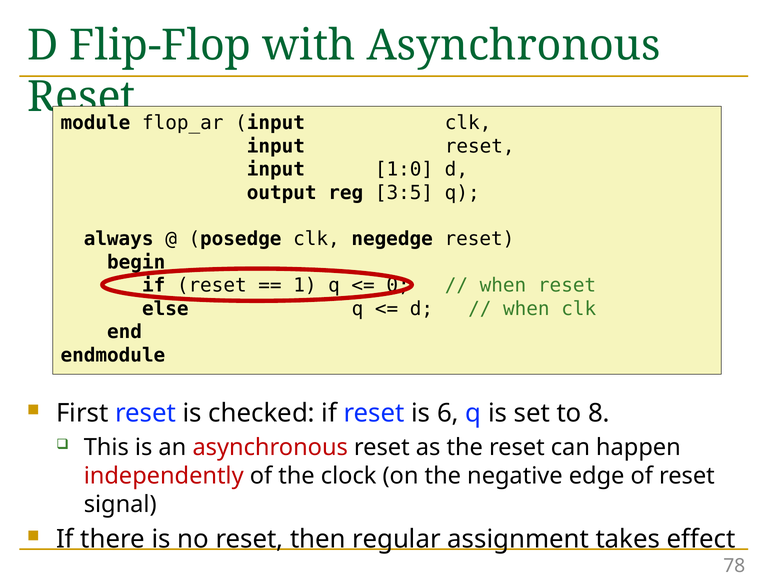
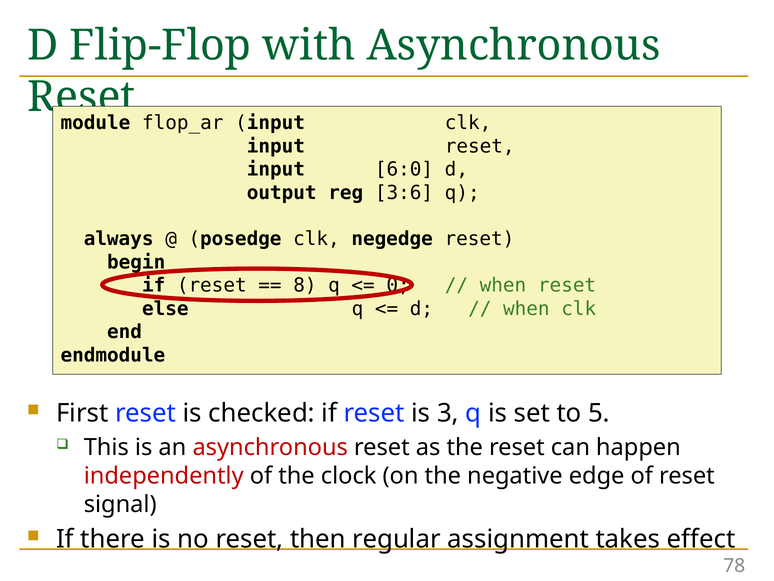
1:0: 1:0 -> 6:0
3:5: 3:5 -> 3:6
1: 1 -> 8
6: 6 -> 3
8: 8 -> 5
